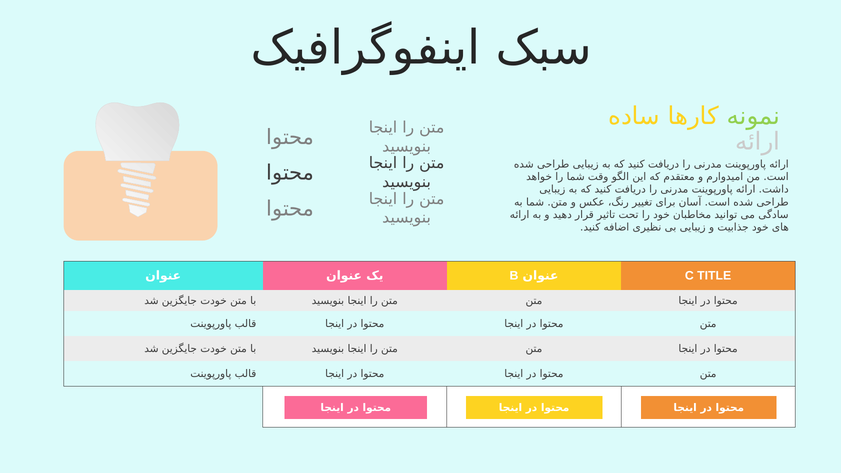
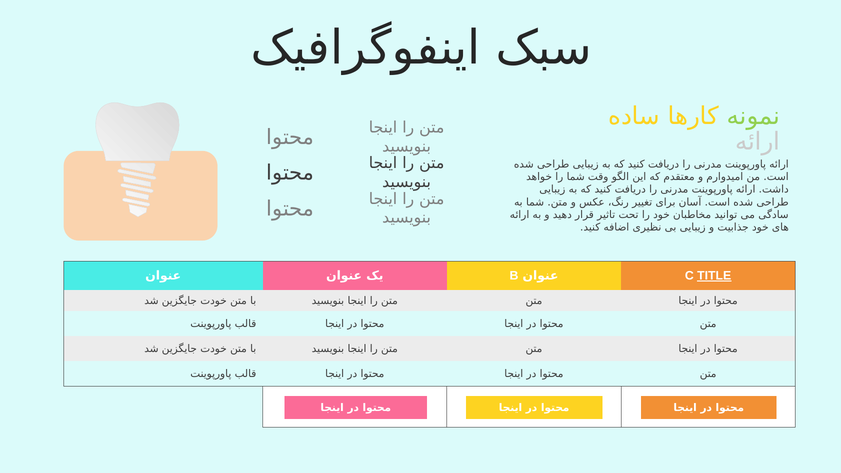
TITLE underline: none -> present
